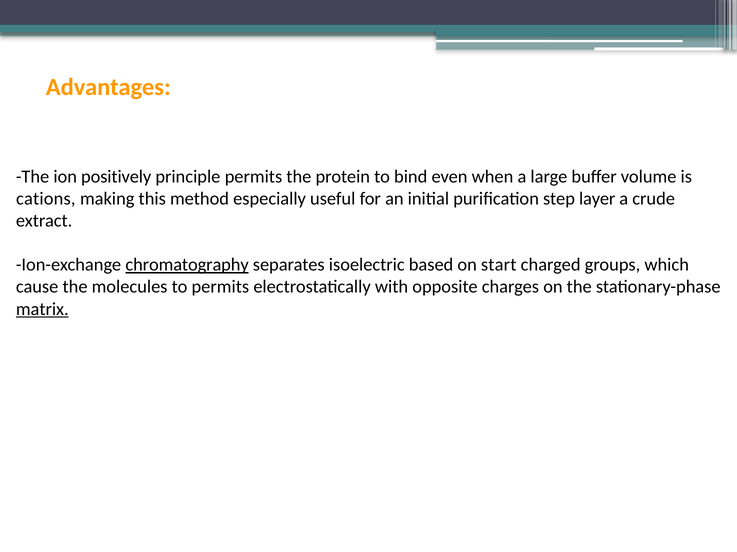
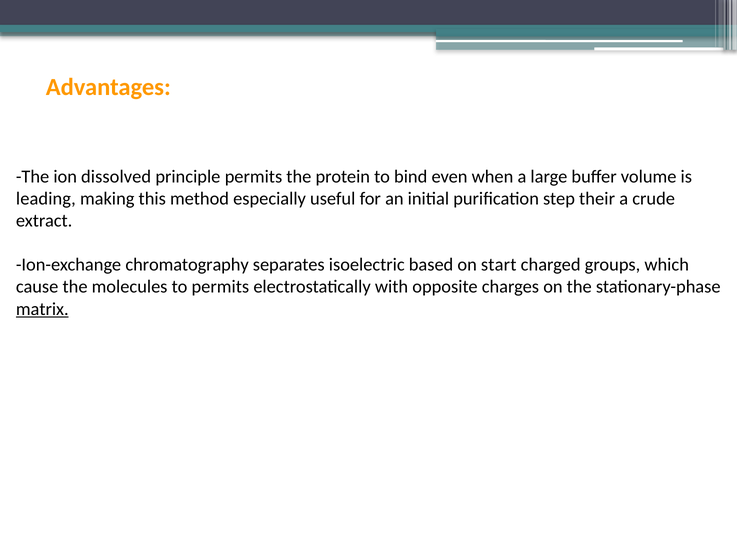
positively: positively -> dissolved
cations: cations -> leading
layer: layer -> their
chromatography underline: present -> none
